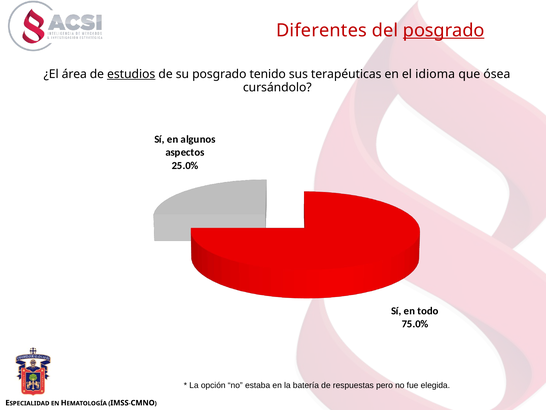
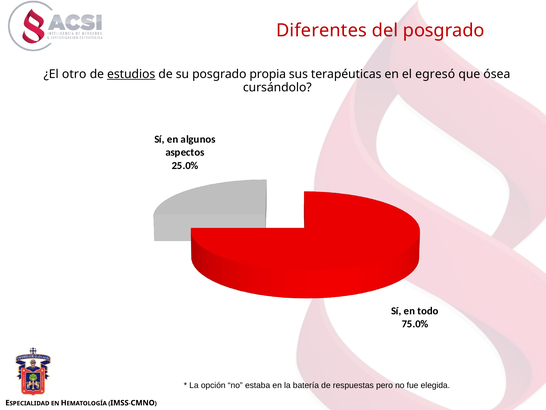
posgrado at (444, 30) underline: present -> none
área: área -> otro
tenido: tenido -> propia
idioma: idioma -> egresó
